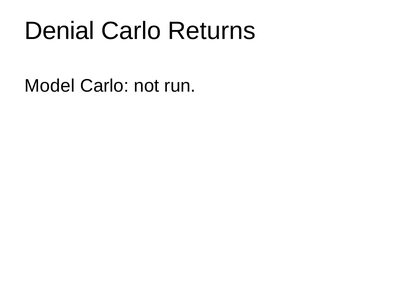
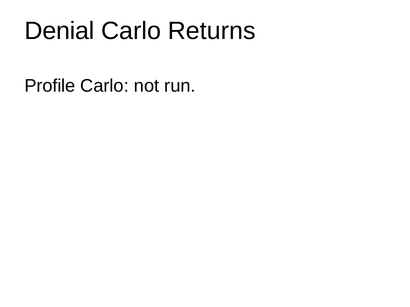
Model: Model -> Profile
